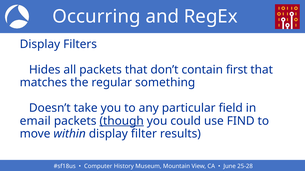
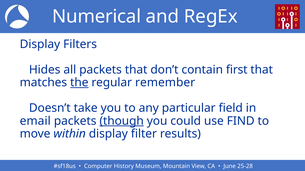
Occurring: Occurring -> Numerical
the underline: none -> present
something: something -> remember
